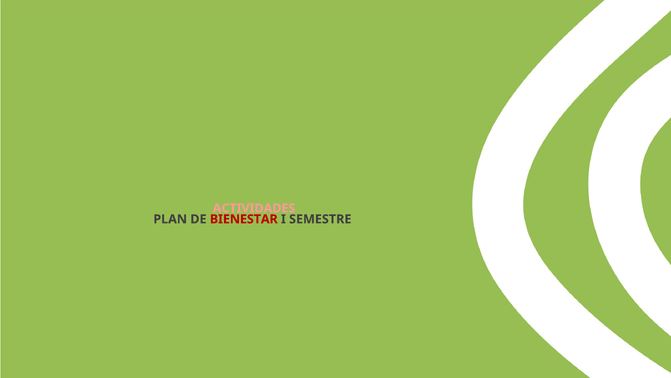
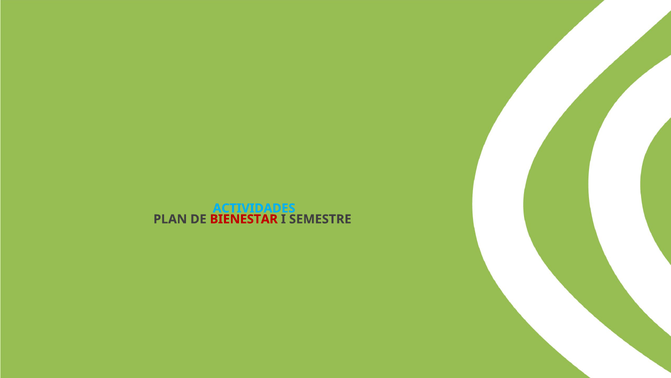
ACTIVIDADES colour: pink -> light blue
